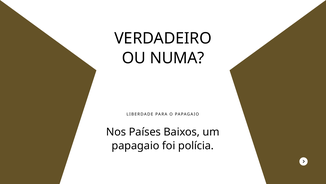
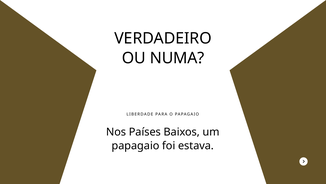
polícia: polícia -> estava
